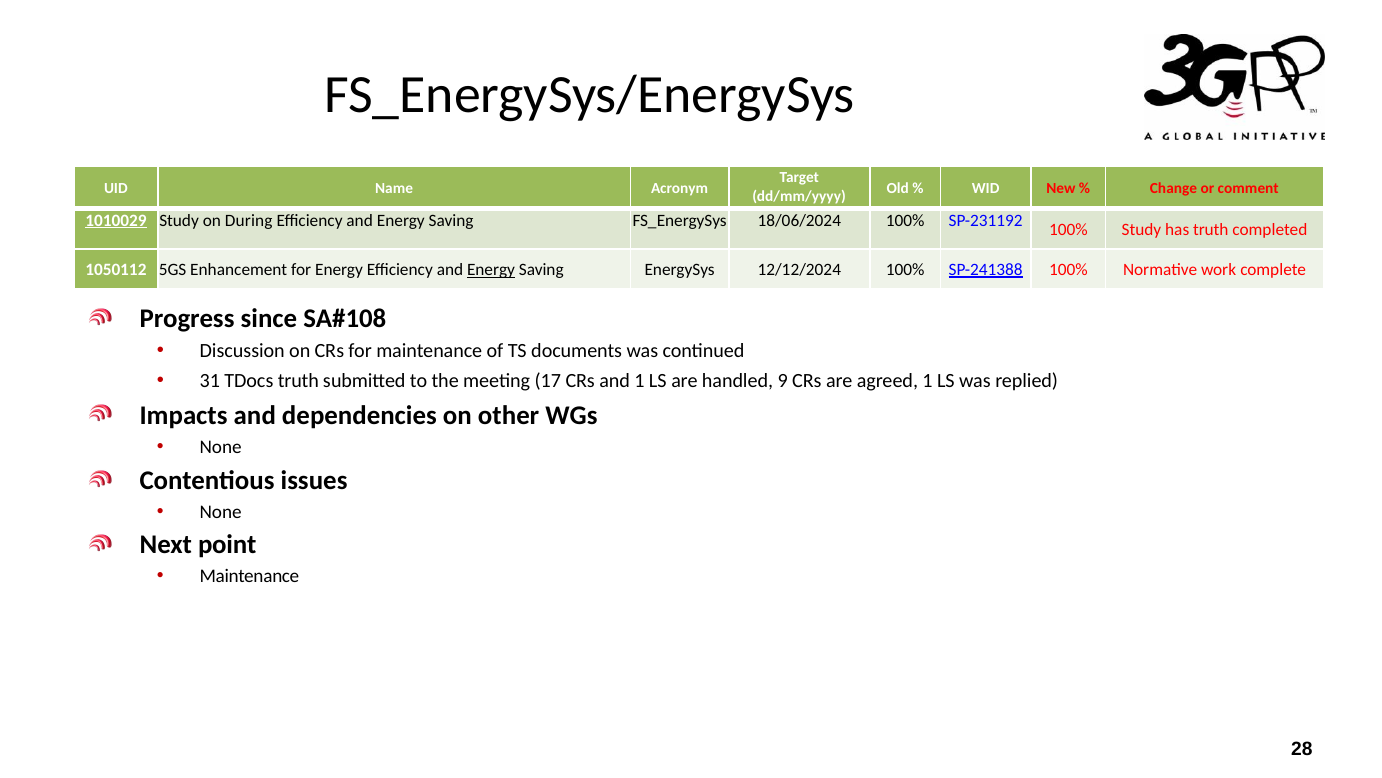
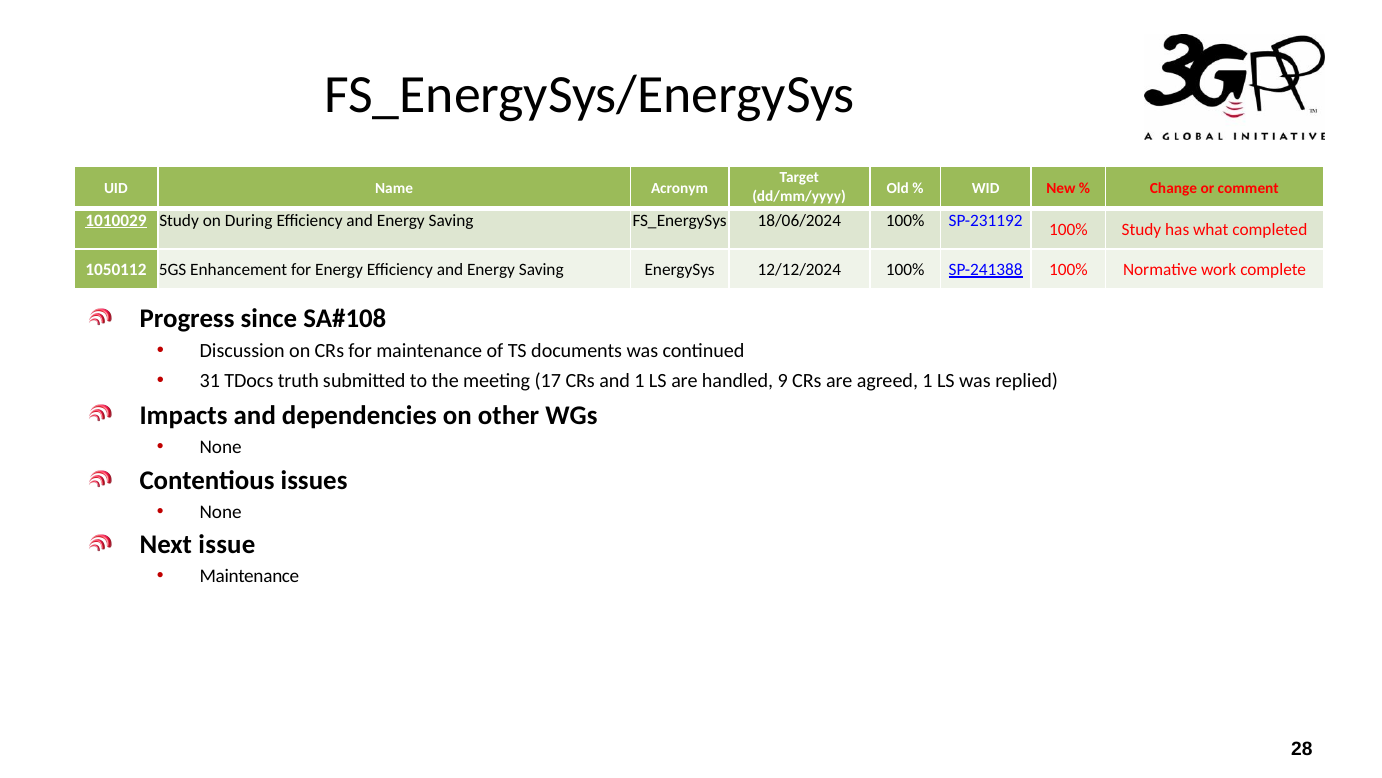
has truth: truth -> what
Energy at (491, 270) underline: present -> none
point: point -> issue
